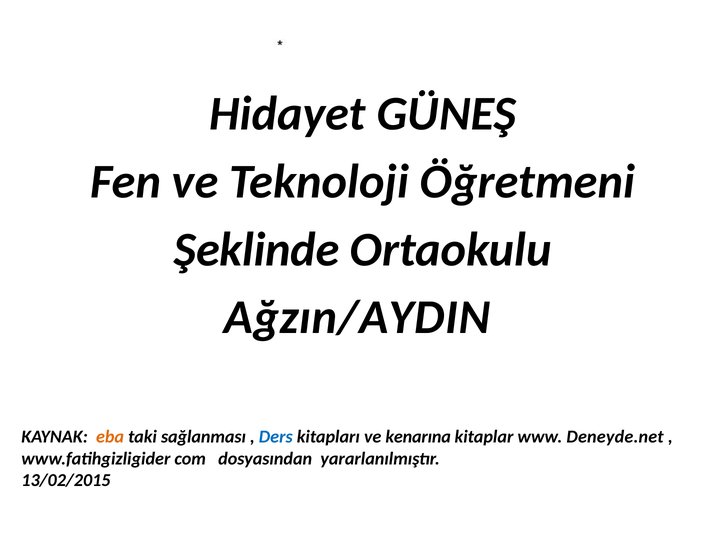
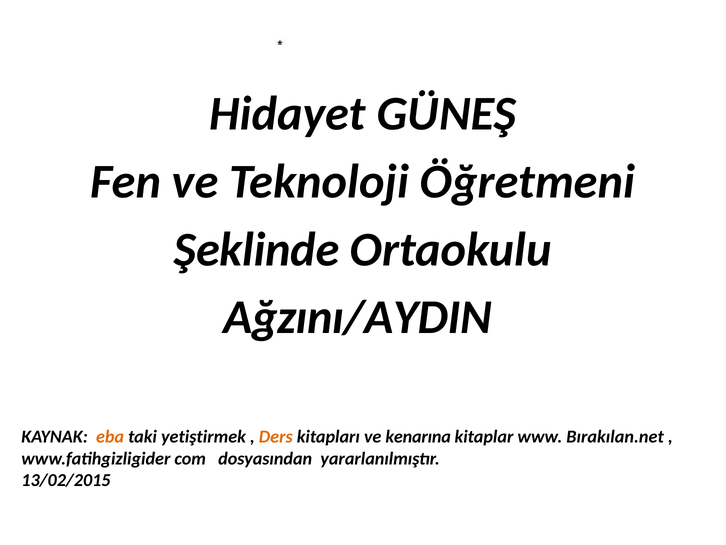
Ağzın/AYDIN: Ağzın/AYDIN -> Ağzını/AYDIN
sağlanması: sağlanması -> yetiştirmek
Ders colour: blue -> orange
Deneyde.net: Deneyde.net -> Bırakılan.net
